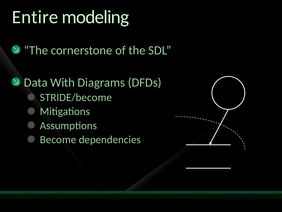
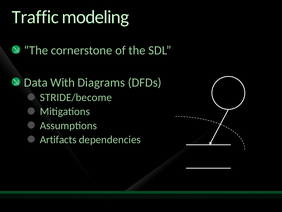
Entire: Entire -> Traffic
Become: Become -> Artifacts
